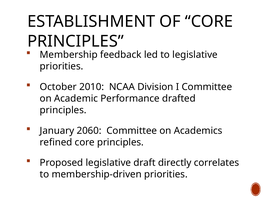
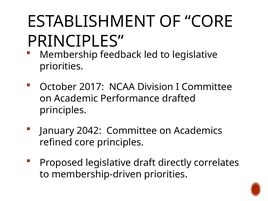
2010: 2010 -> 2017
2060: 2060 -> 2042
